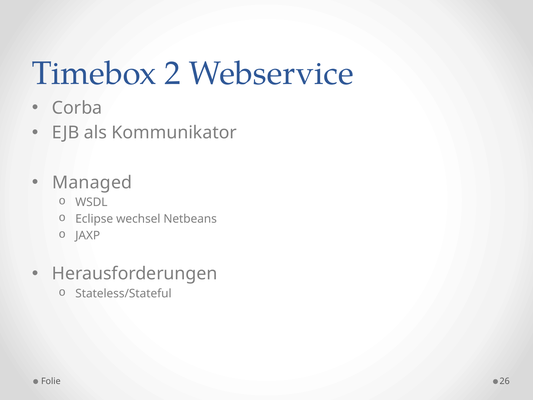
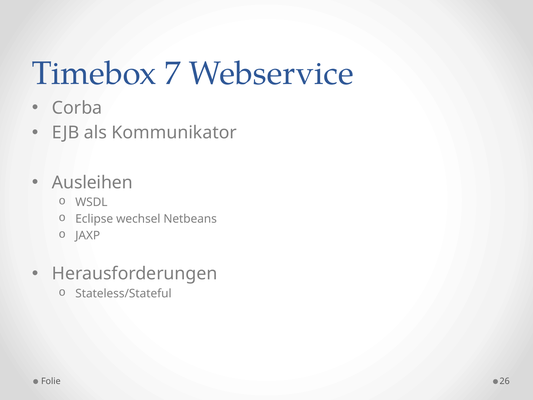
2: 2 -> 7
Managed: Managed -> Ausleihen
